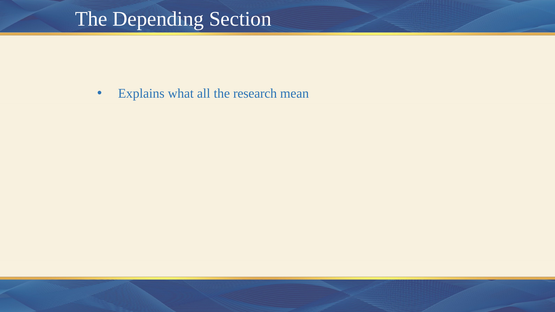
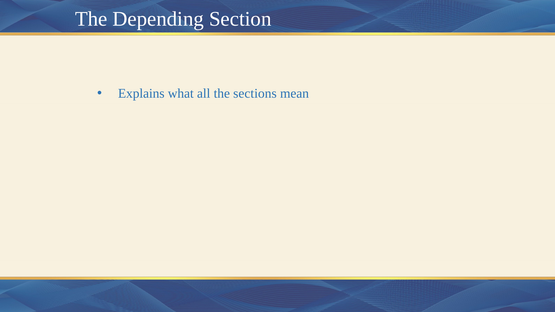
research: research -> sections
